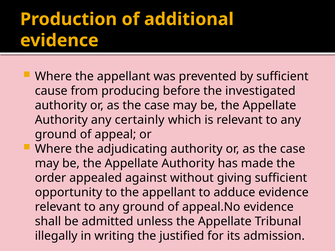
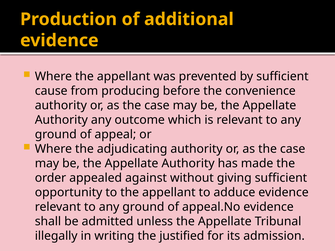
investigated: investigated -> convenience
certainly: certainly -> outcome
